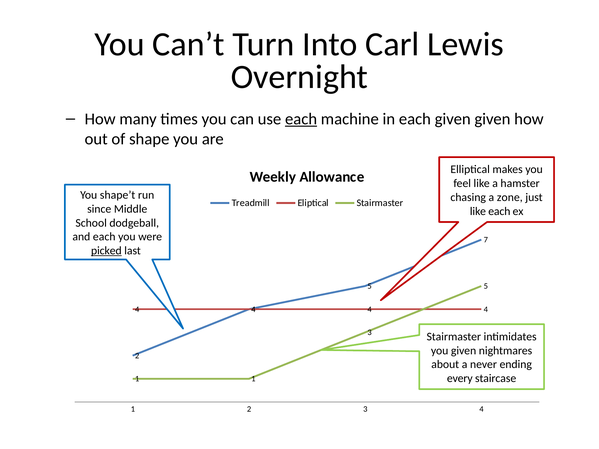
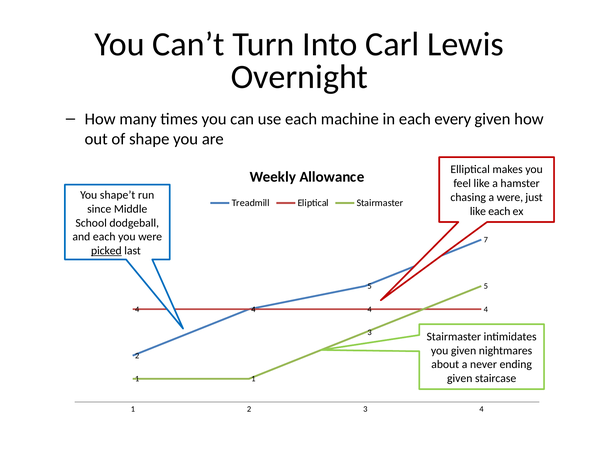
each at (301, 119) underline: present -> none
each given: given -> every
a zone: zone -> were
every at (460, 379): every -> given
